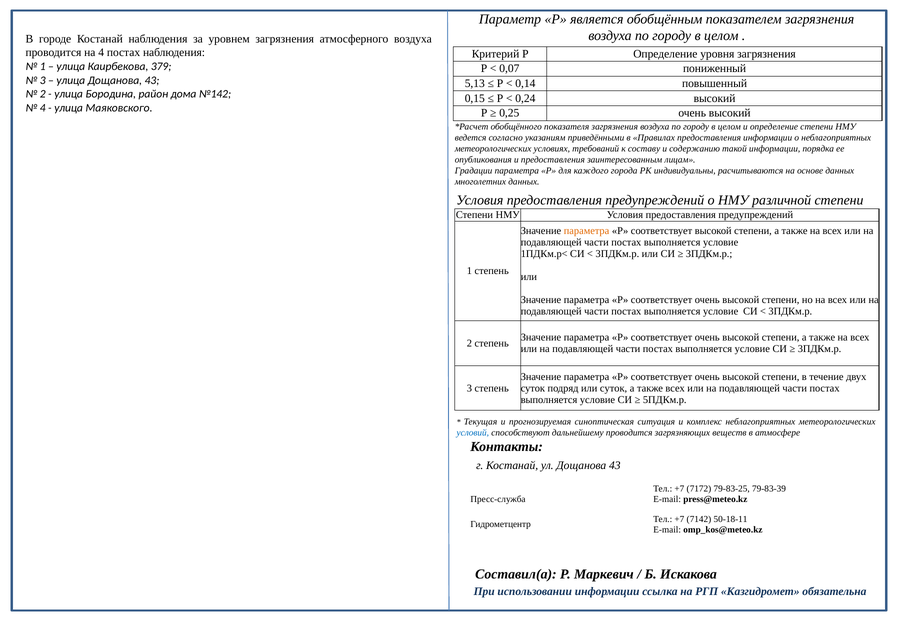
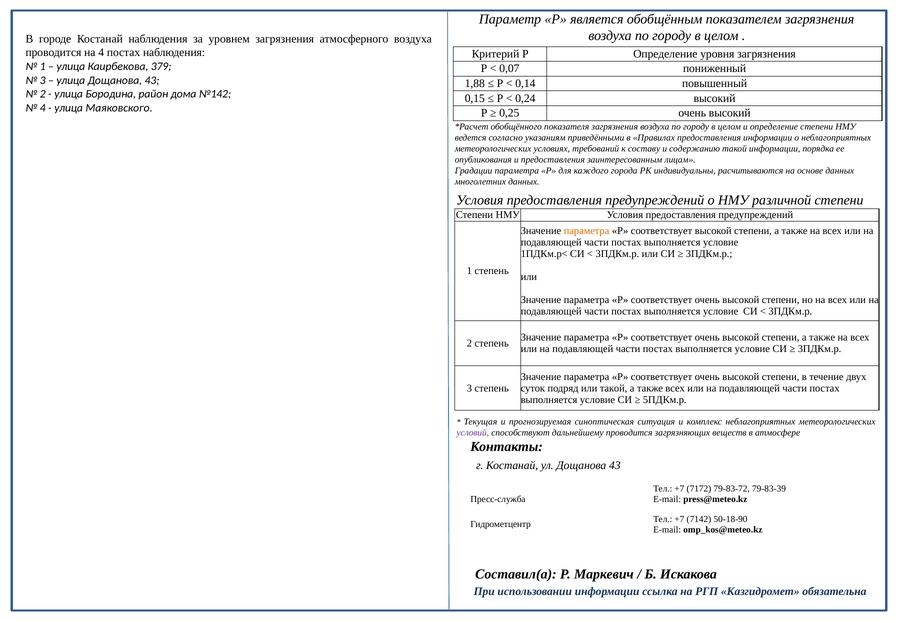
5,13: 5,13 -> 1,88
или суток: суток -> такой
условий colour: blue -> purple
79-83-25: 79-83-25 -> 79-83-72
50-18-11: 50-18-11 -> 50-18-90
